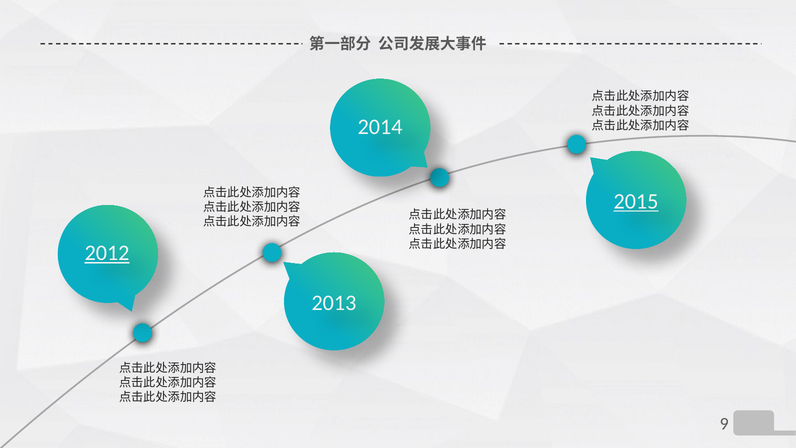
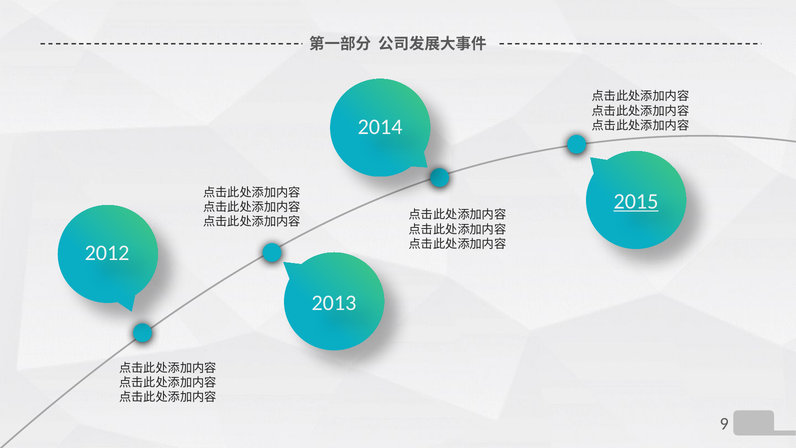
2012 underline: present -> none
